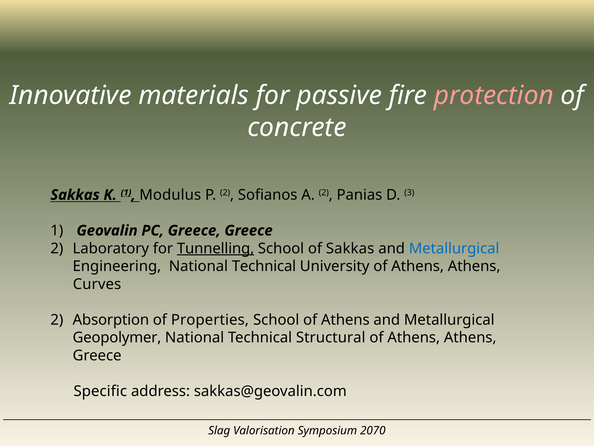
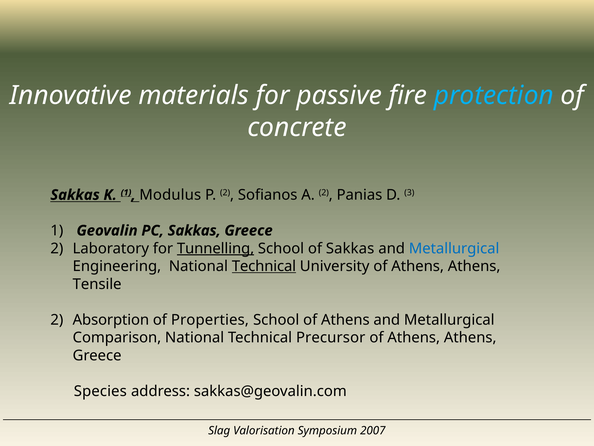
protection colour: pink -> light blue
PC Greece: Greece -> Sakkas
Technical at (264, 266) underline: none -> present
Curves: Curves -> Tensile
Geopolymer: Geopolymer -> Comparison
Structural: Structural -> Precursor
Specific: Specific -> Species
2070: 2070 -> 2007
